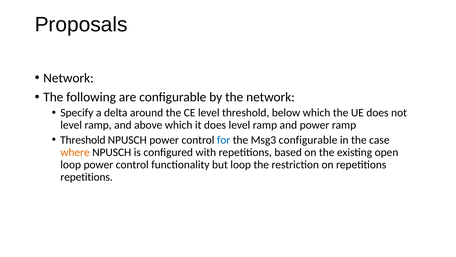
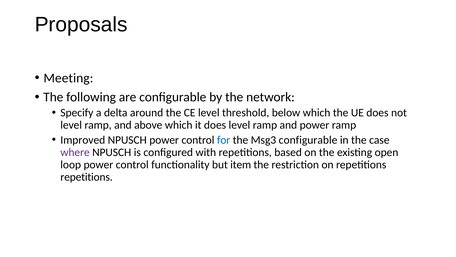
Network at (69, 78): Network -> Meeting
Threshold at (83, 140): Threshold -> Improved
where colour: orange -> purple
but loop: loop -> item
